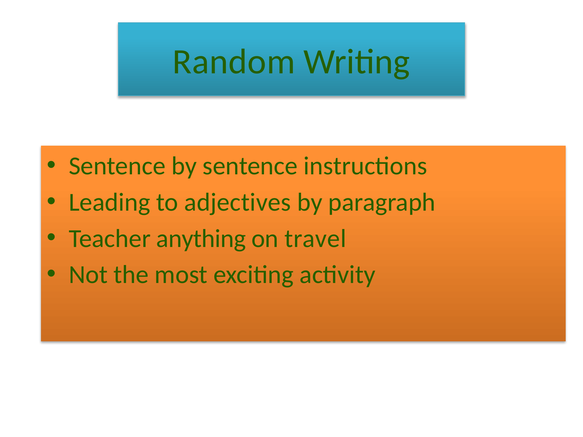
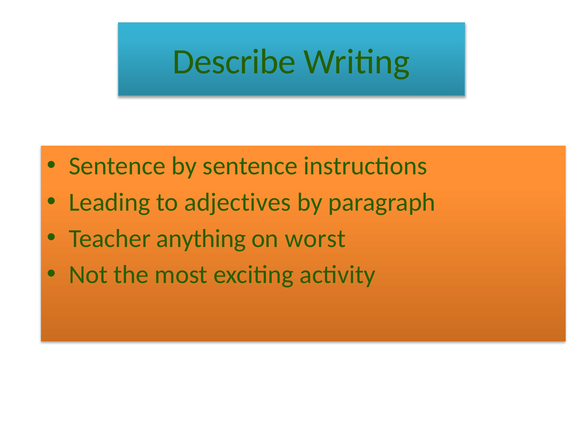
Random: Random -> Describe
travel: travel -> worst
